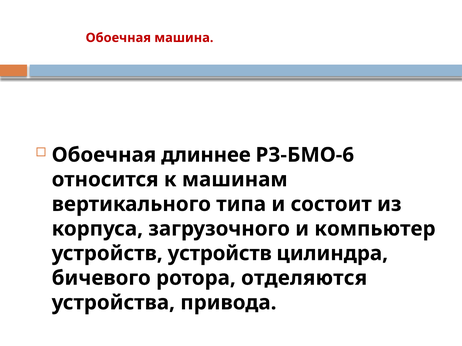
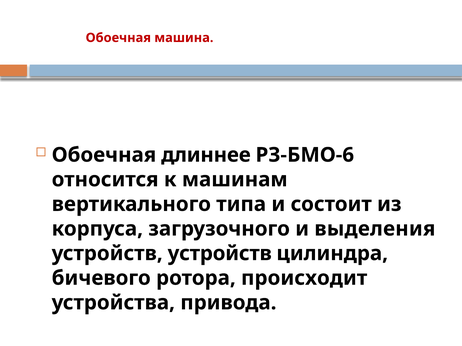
компьютер: компьютер -> выделения
отделяются: отделяются -> происходит
